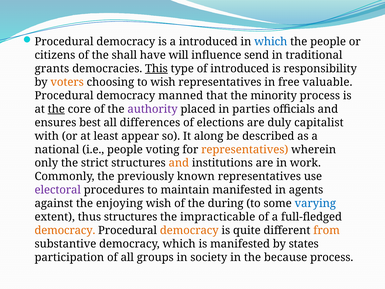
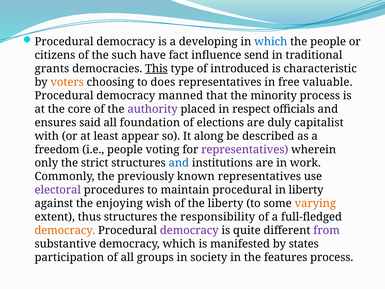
a introduced: introduced -> developing
shall: shall -> such
will: will -> fact
responsibility: responsibility -> characteristic
to wish: wish -> does
the at (56, 109) underline: present -> none
parties: parties -> respect
best: best -> said
differences: differences -> foundation
national: national -> freedom
representatives at (245, 149) colour: orange -> purple
and at (179, 163) colour: orange -> blue
maintain manifested: manifested -> procedural
in agents: agents -> liberty
the during: during -> liberty
varying colour: blue -> orange
impracticable: impracticable -> responsibility
democracy at (189, 230) colour: orange -> purple
from colour: orange -> purple
because: because -> features
